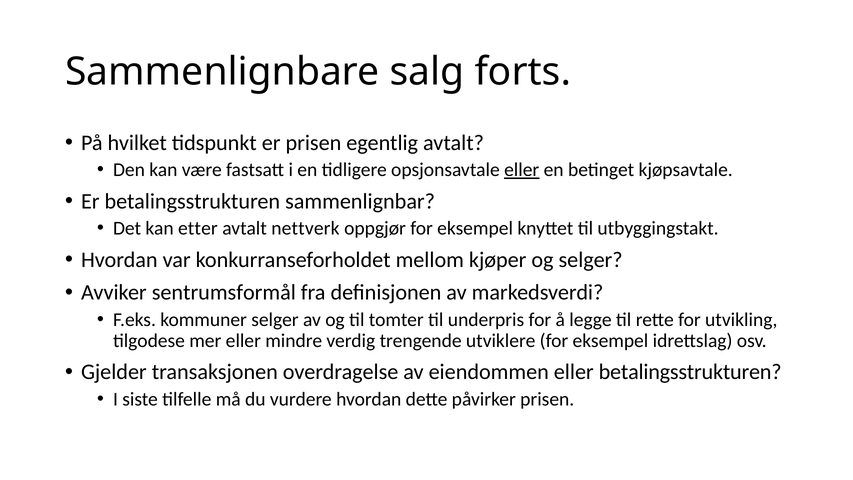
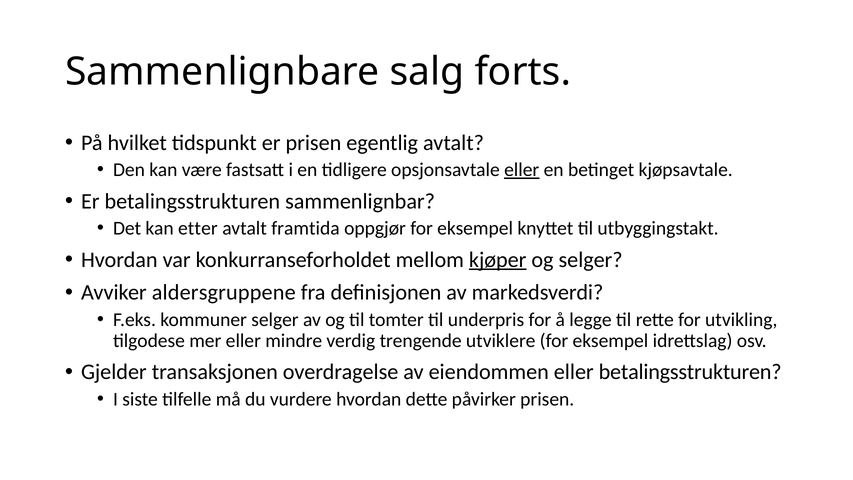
nettverk: nettverk -> framtida
kjøper underline: none -> present
sentrumsformål: sentrumsformål -> aldersgruppene
